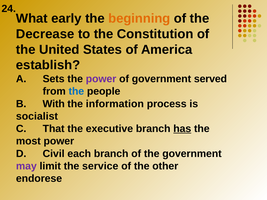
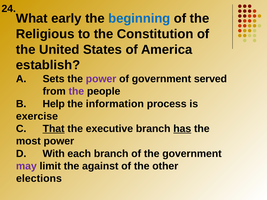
beginning colour: orange -> blue
Decrease: Decrease -> Religious
the at (76, 91) colour: blue -> purple
With: With -> Help
socialist: socialist -> exercise
That underline: none -> present
Civil: Civil -> With
service: service -> against
endorese: endorese -> elections
